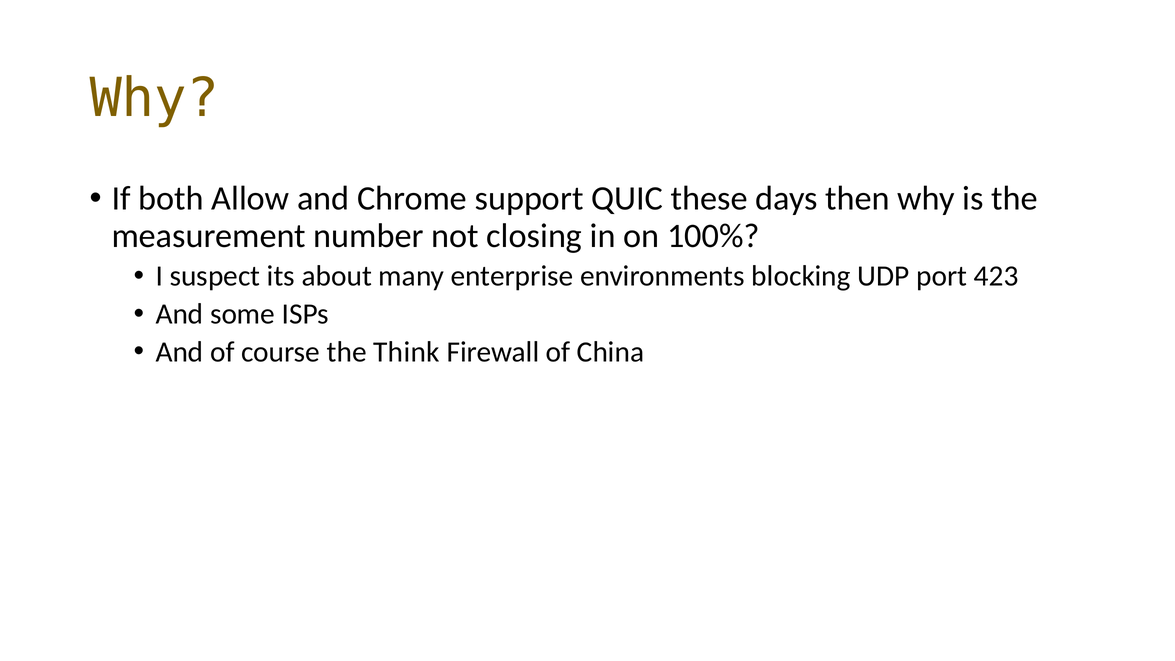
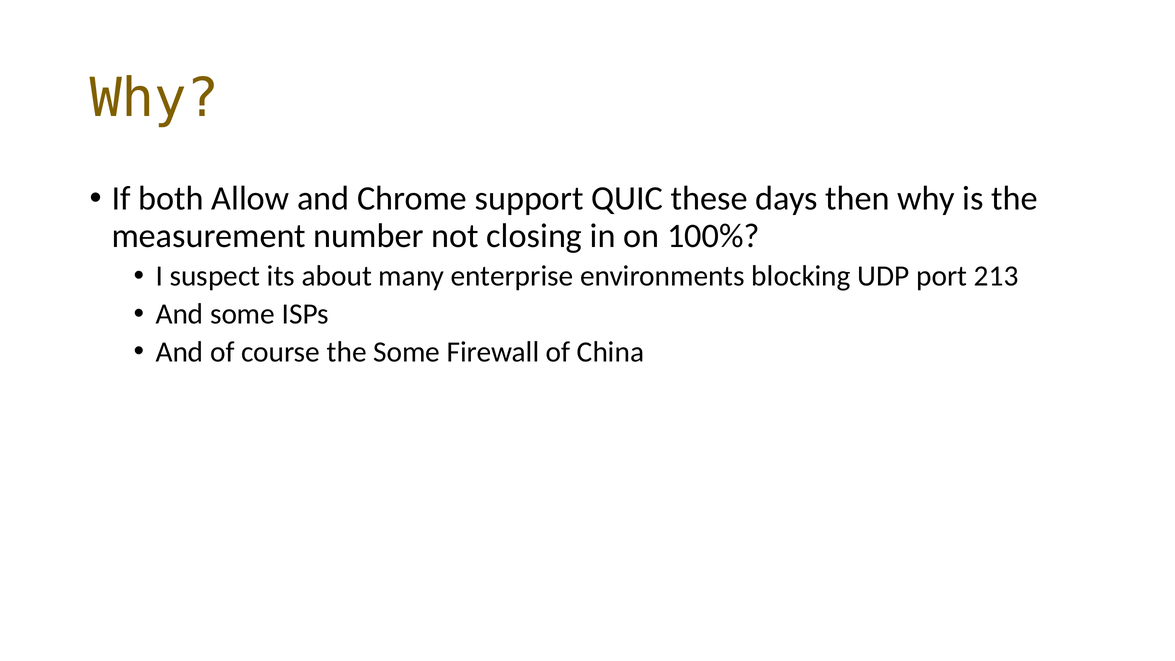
423: 423 -> 213
the Think: Think -> Some
